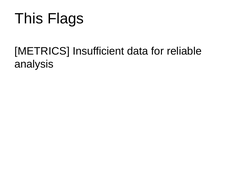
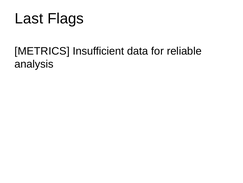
This: This -> Last
